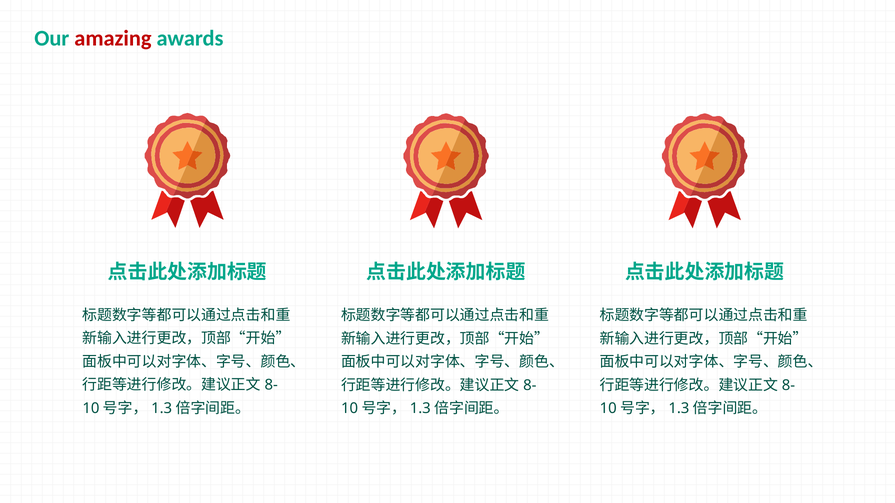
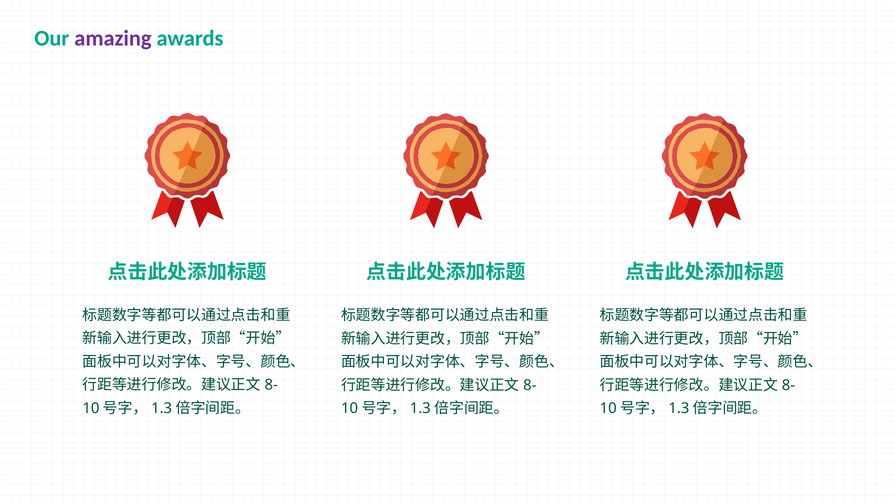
amazing colour: red -> purple
